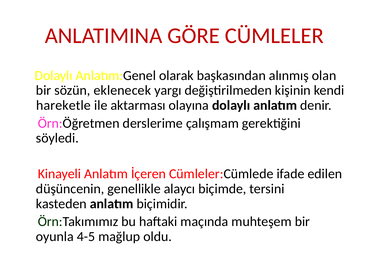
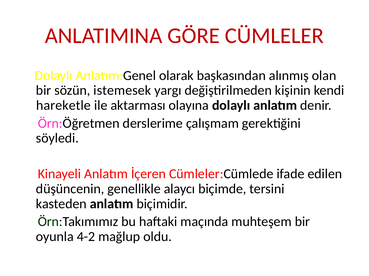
eklenecek: eklenecek -> istemesek
4-5: 4-5 -> 4-2
